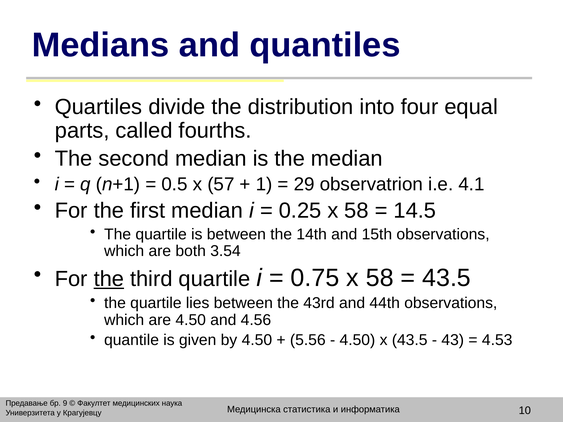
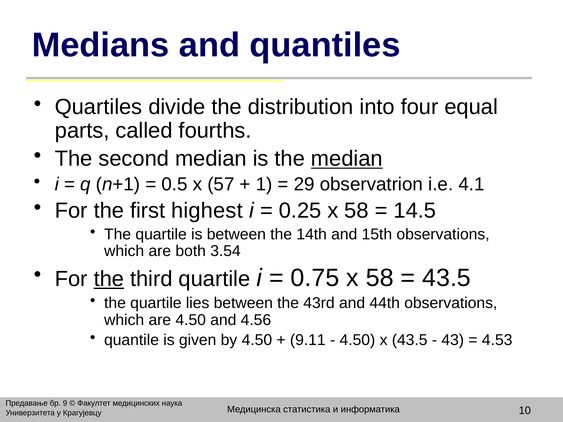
median at (347, 159) underline: none -> present
first median: median -> highest
5.56: 5.56 -> 9.11
